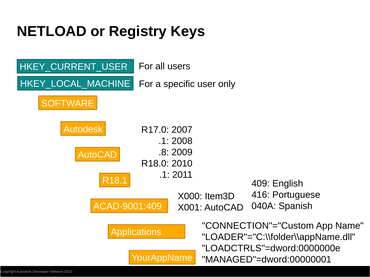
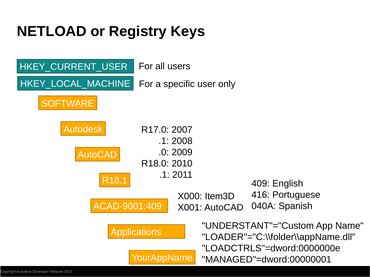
.8: .8 -> .0
CONNECTION"="Custom: CONNECTION"="Custom -> UNDERSTANT"="Custom
